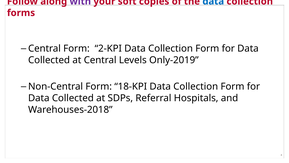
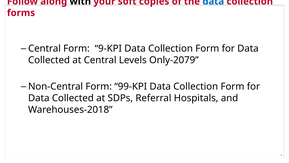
with colour: purple -> black
2-KPI: 2-KPI -> 9-KPI
Only-2019: Only-2019 -> Only-2079
18-KPI: 18-KPI -> 99-KPI
